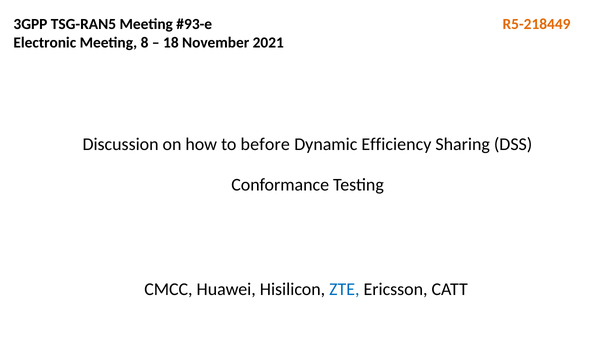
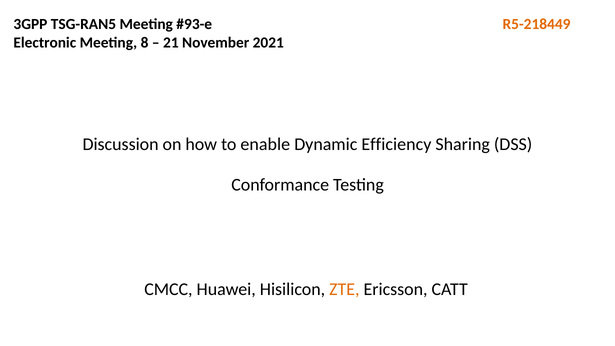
18: 18 -> 21
before: before -> enable
ZTE colour: blue -> orange
